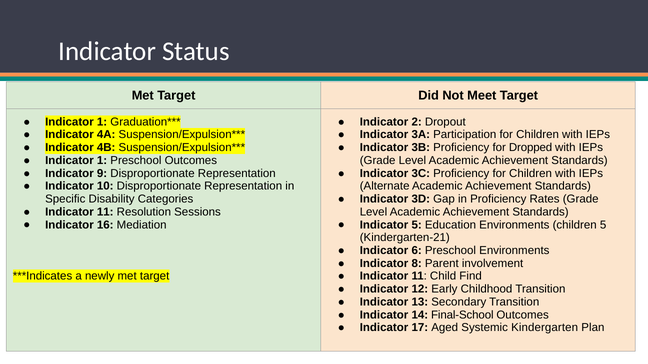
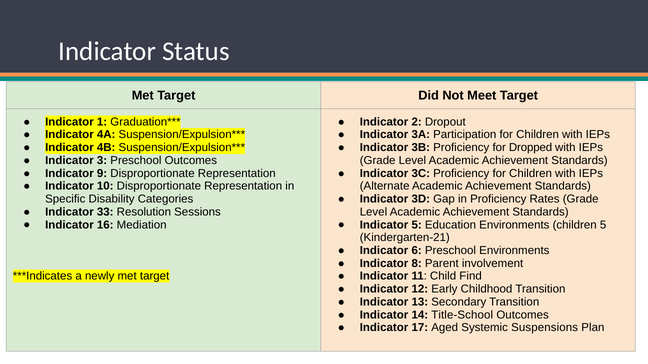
1 at (102, 161): 1 -> 3
11 at (105, 212): 11 -> 33
Final-School: Final-School -> Title-School
Kindergarten: Kindergarten -> Suspensions
